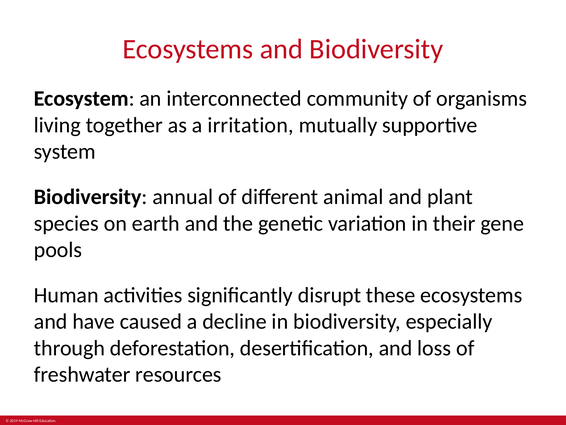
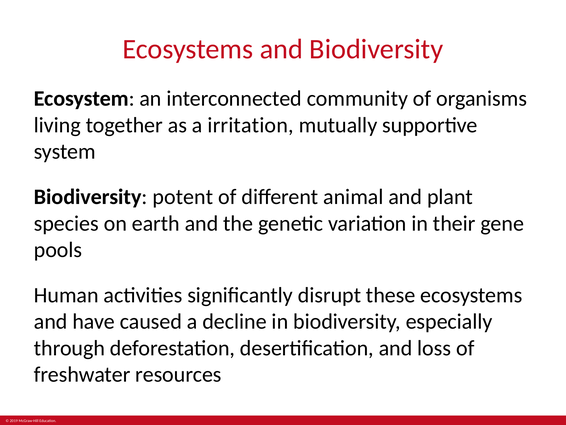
annual: annual -> potent
